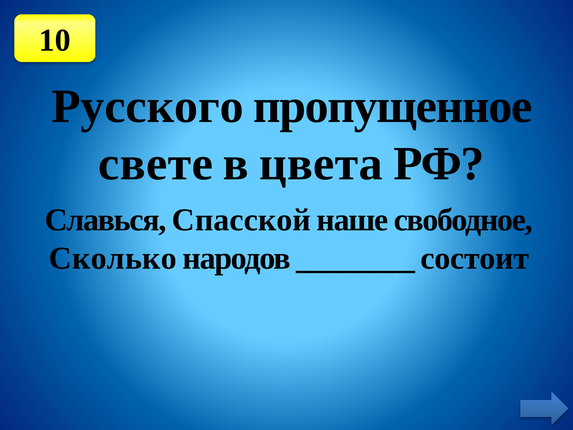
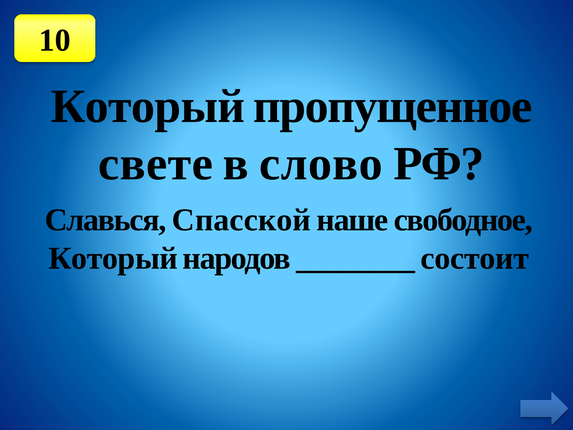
Русского at (148, 106): Русского -> Который
цвета: цвета -> слово
Сколько at (113, 258): Сколько -> Который
